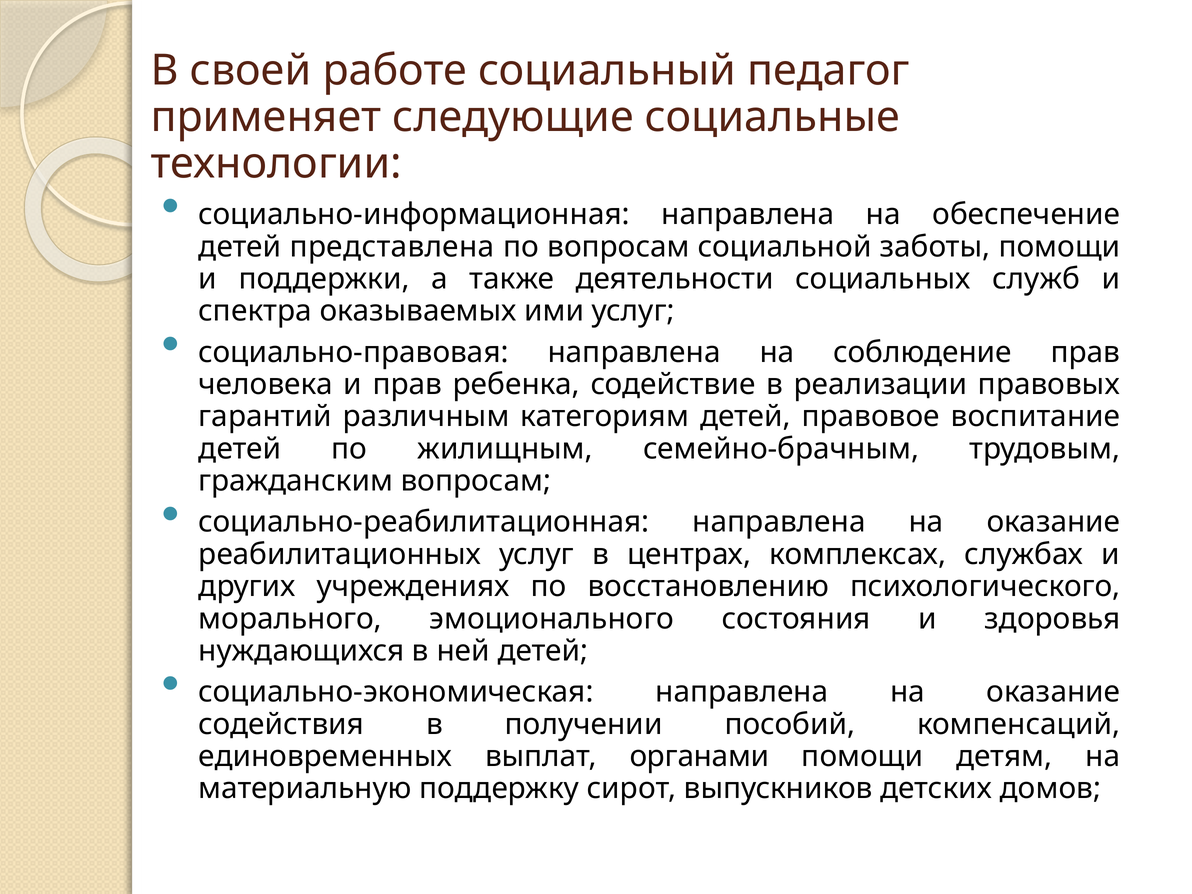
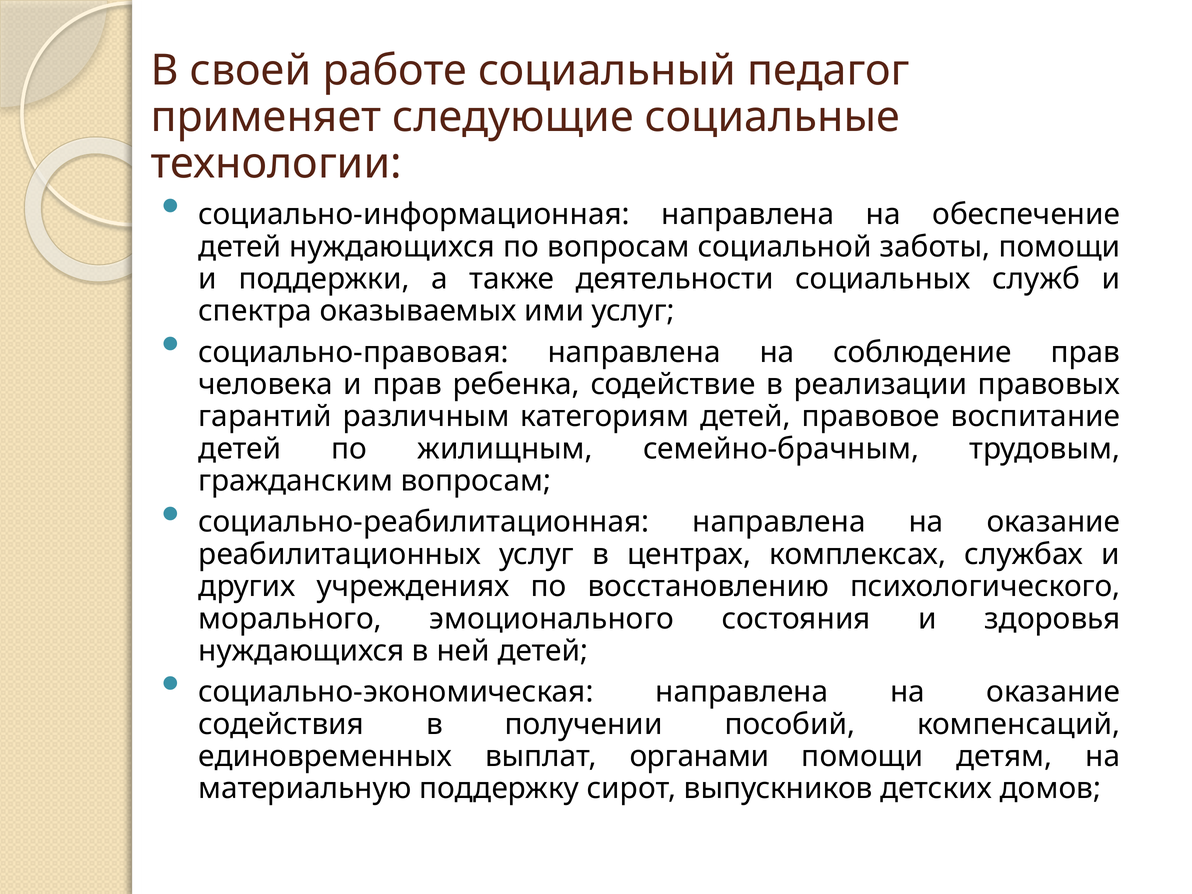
детей представлена: представлена -> нуждающихся
